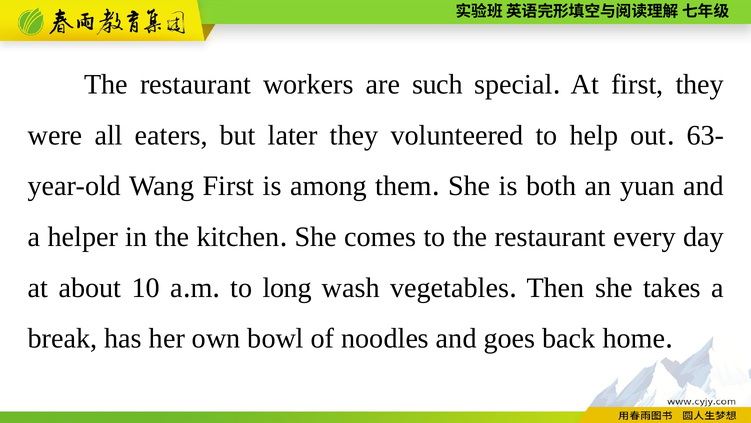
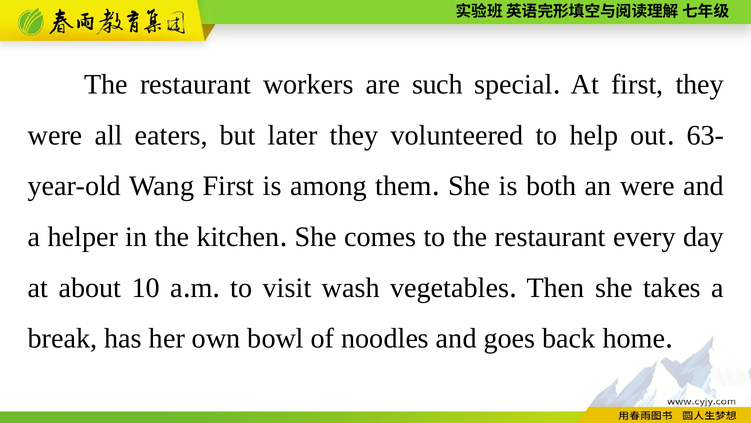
an yuan: yuan -> were
long: long -> visit
